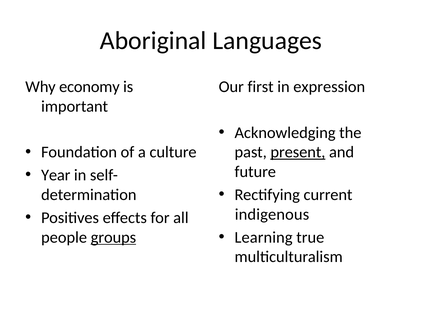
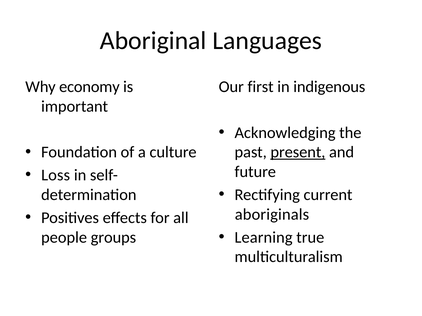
expression: expression -> indigenous
Year: Year -> Loss
indigenous: indigenous -> aboriginals
groups underline: present -> none
